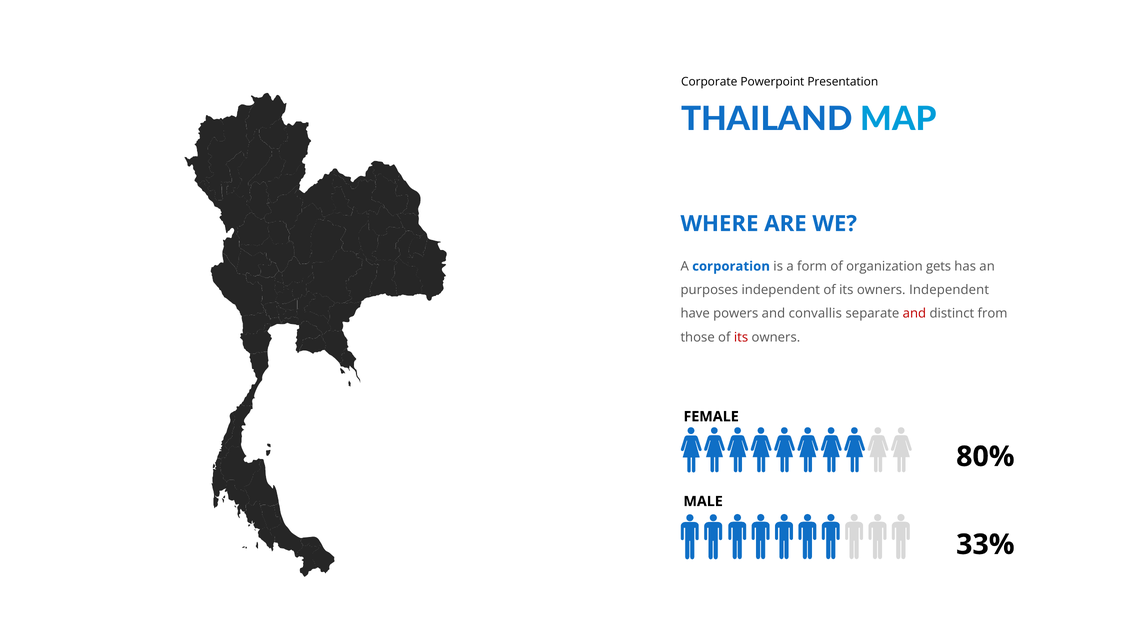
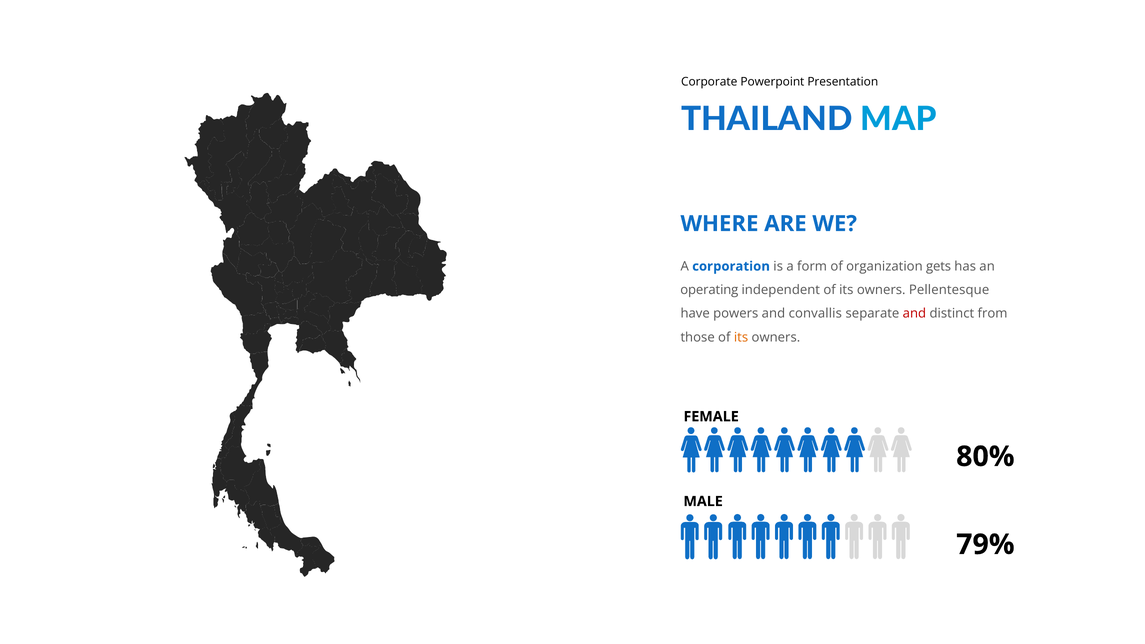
purposes: purposes -> operating
owners Independent: Independent -> Pellentesque
its at (741, 337) colour: red -> orange
33%: 33% -> 79%
